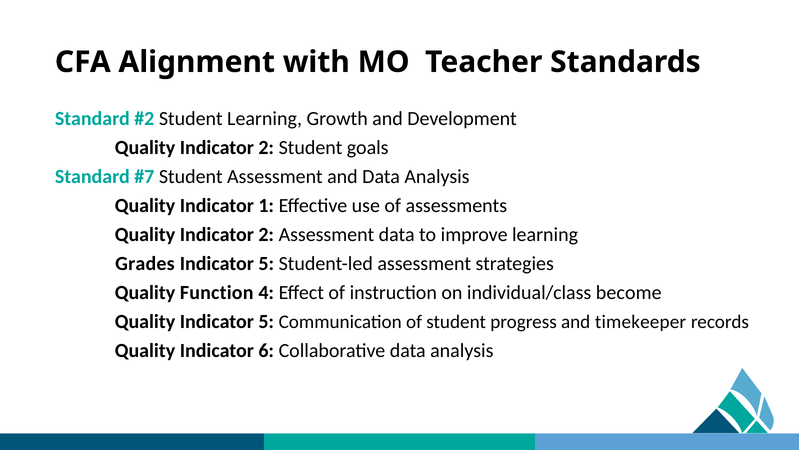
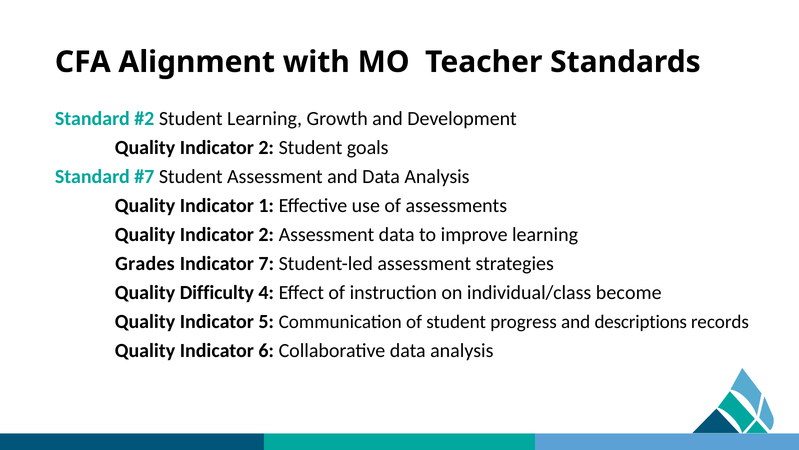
5 at (266, 263): 5 -> 7
Function: Function -> Difficulty
timekeeper: timekeeper -> descriptions
